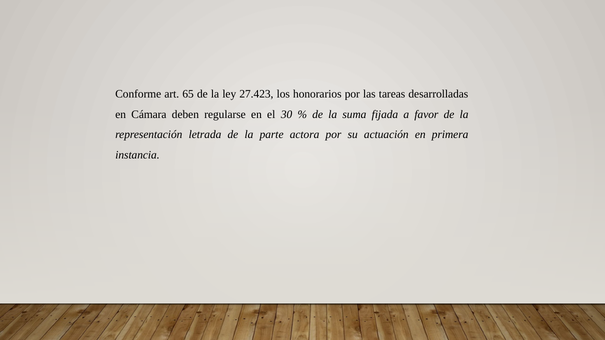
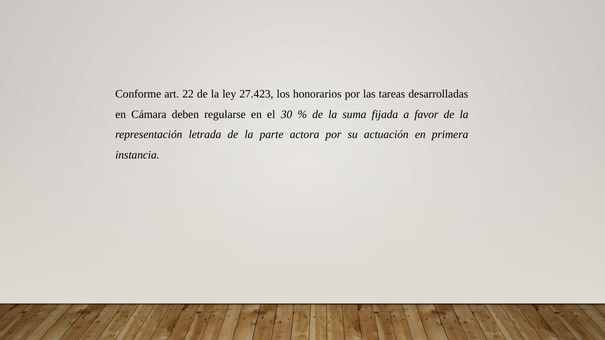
65: 65 -> 22
